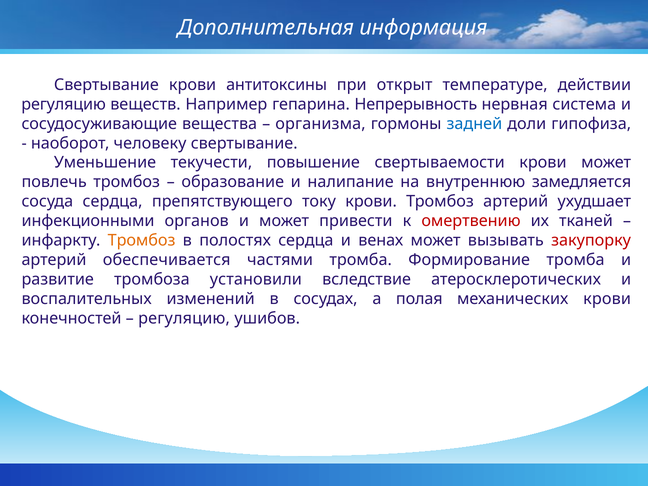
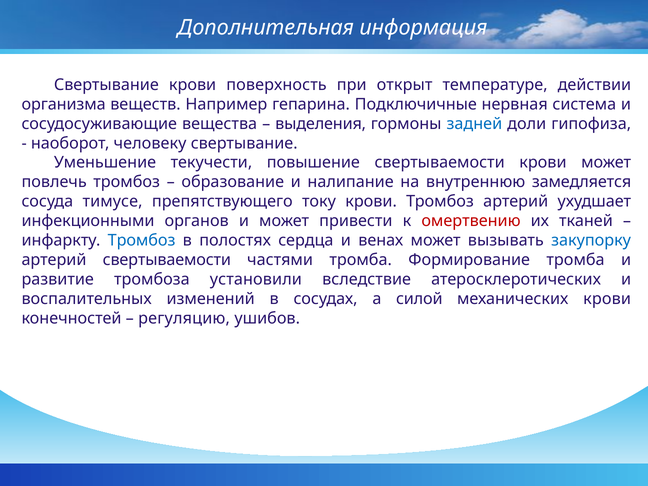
антитоксины: антитоксины -> поверхность
регуляцию at (64, 104): регуляцию -> организма
Непрерывность: Непрерывность -> Подключичные
организма: организма -> выделения
сосуда сердца: сердца -> тимусе
Тромбоз at (142, 240) colour: orange -> blue
закупорку colour: red -> blue
артерий обеспечивается: обеспечивается -> свертываемости
полая: полая -> силой
